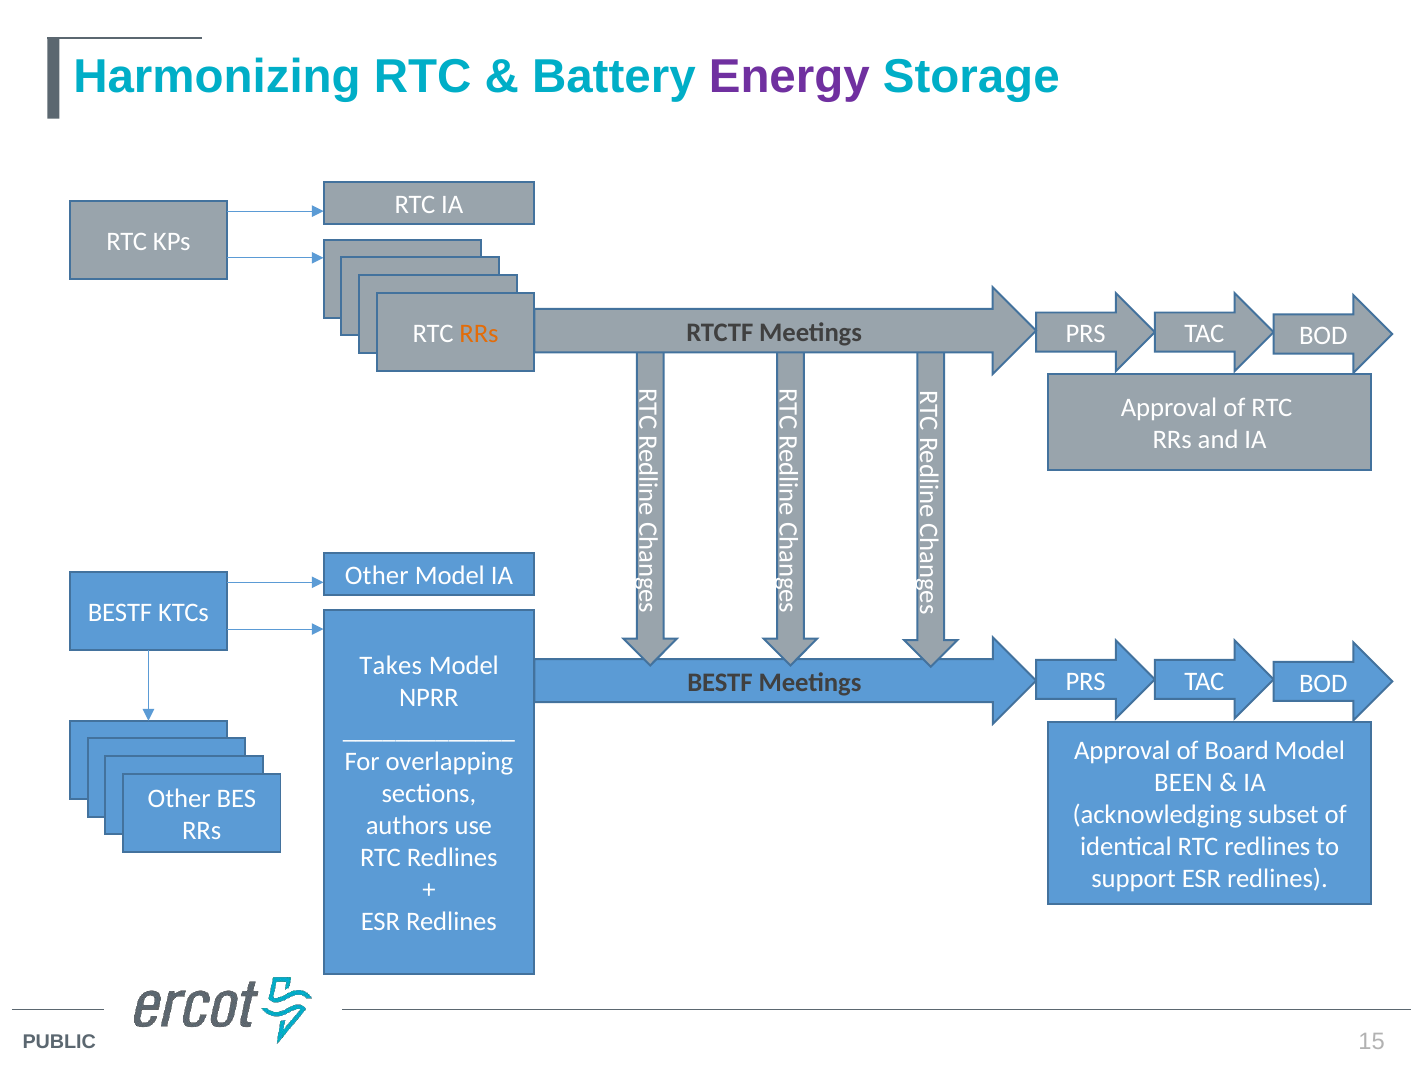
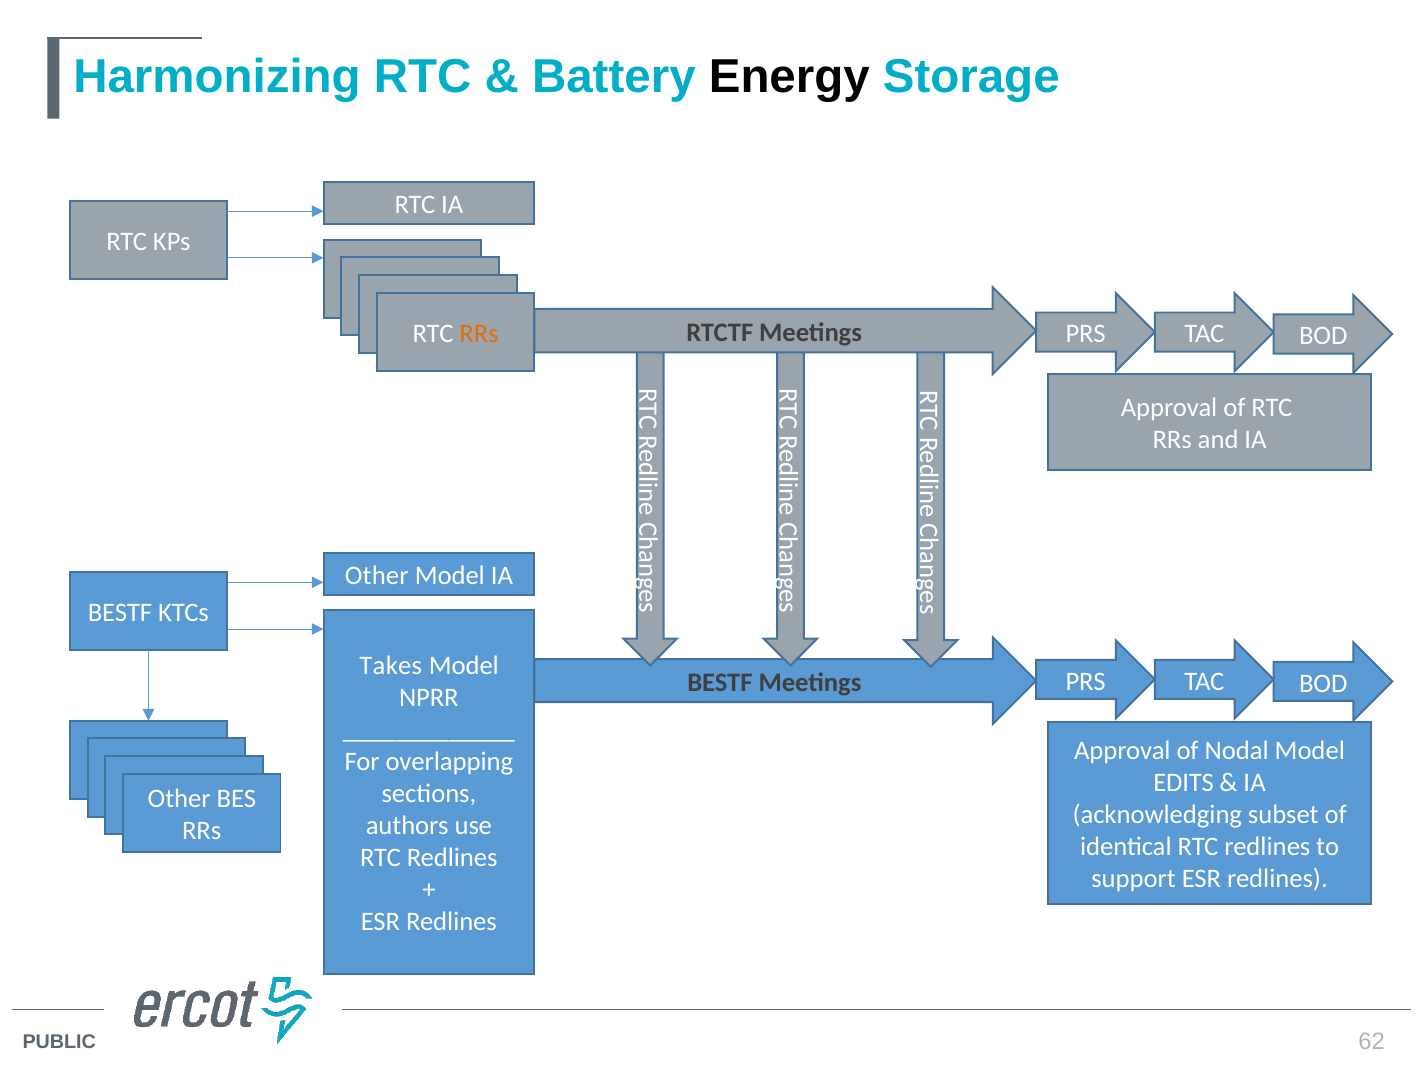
Energy colour: purple -> black
Board: Board -> Nodal
BEEN: BEEN -> EDITS
15: 15 -> 62
